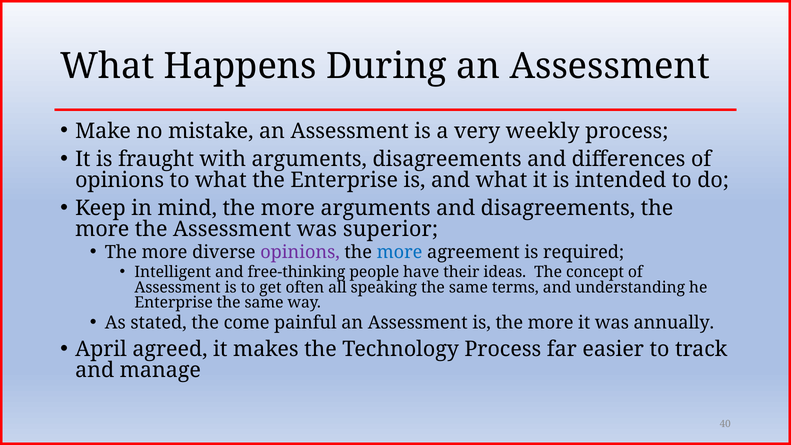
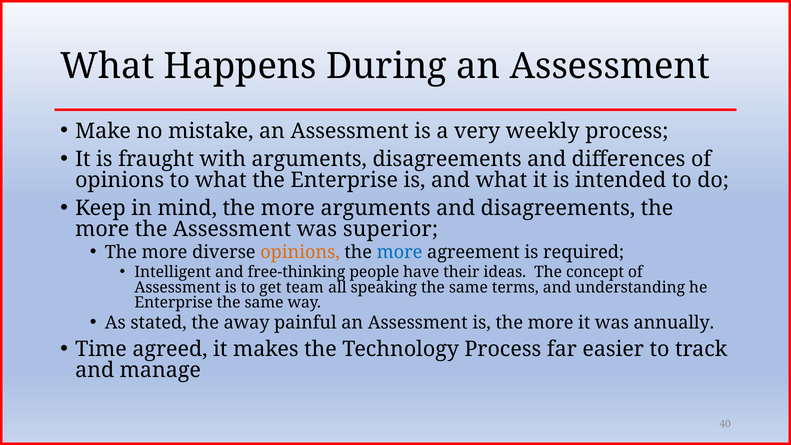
opinions at (300, 252) colour: purple -> orange
often: often -> team
come: come -> away
April: April -> Time
